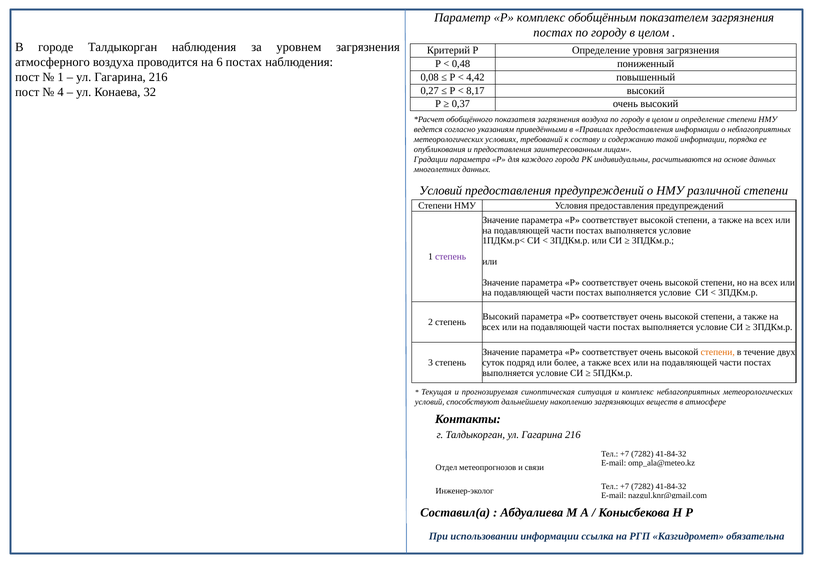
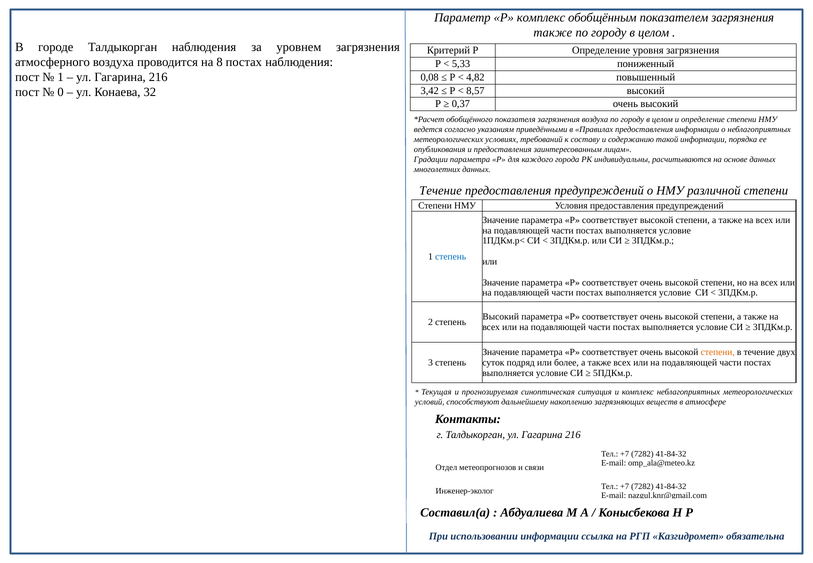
постах at (553, 33): постах -> также
6: 6 -> 8
0,48: 0,48 -> 5,33
4,42: 4,42 -> 4,82
0,27: 0,27 -> 3,42
8,17: 8,17 -> 8,57
4: 4 -> 0
Условий at (441, 190): Условий -> Течение
степень at (451, 256) colour: purple -> blue
